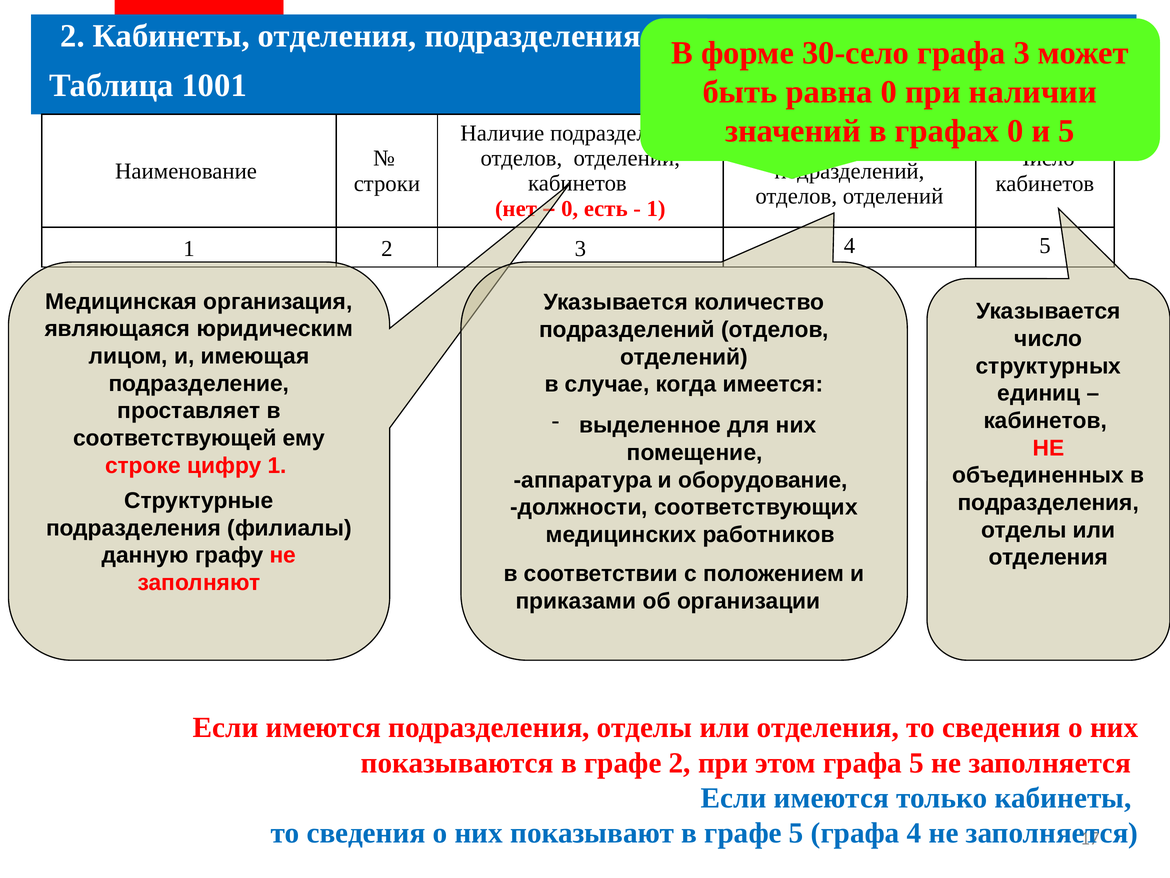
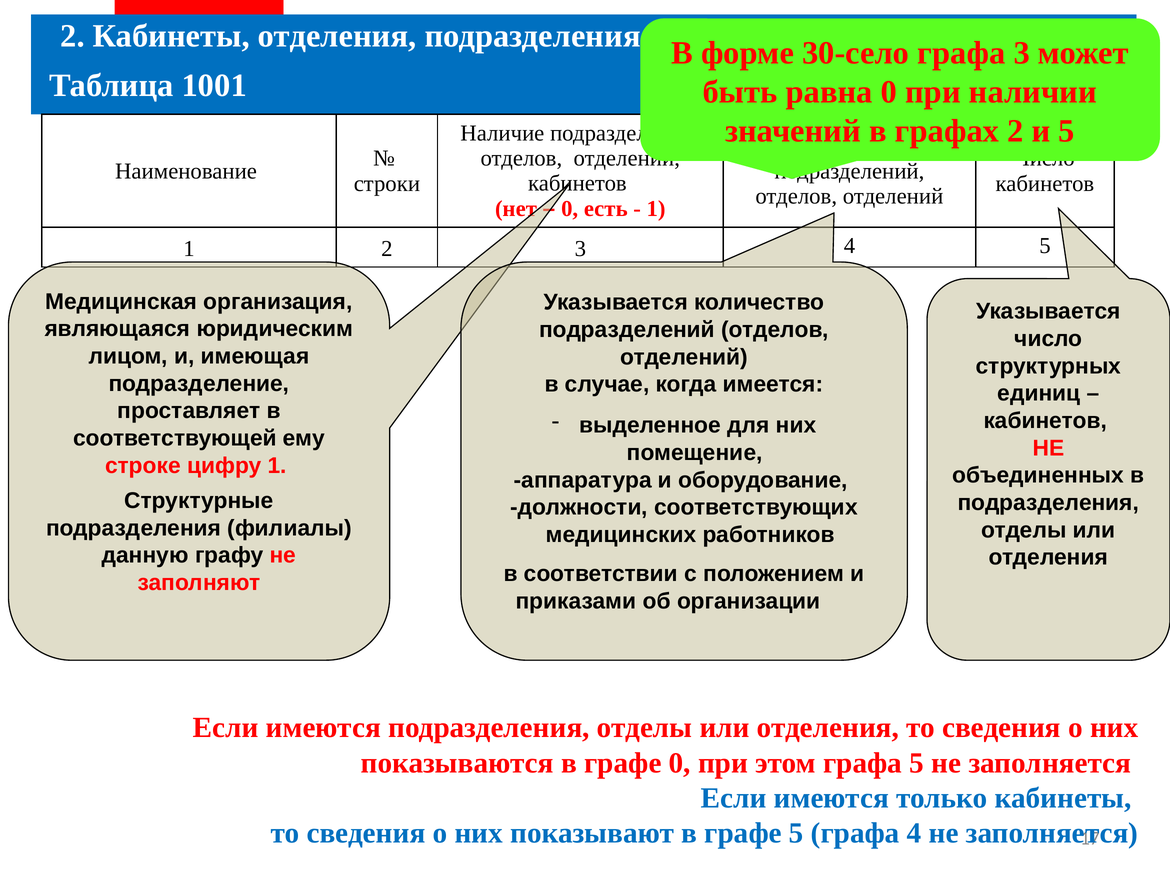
графах 0: 0 -> 2
графе 2: 2 -> 0
